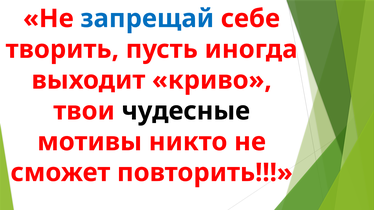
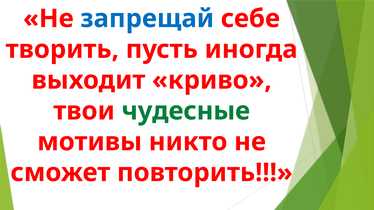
чудесные colour: black -> green
